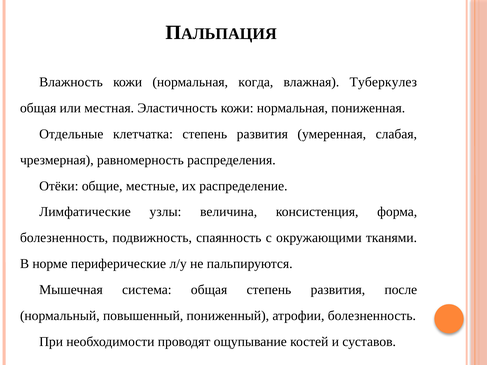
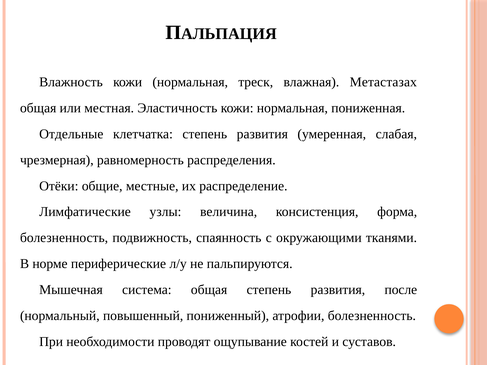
когда: когда -> треск
Туберкулез: Туберкулез -> Метастазах
